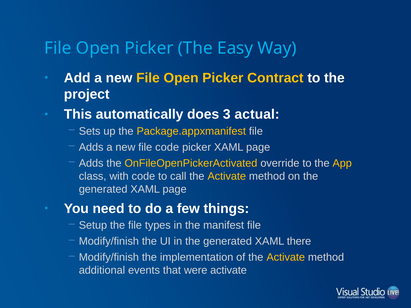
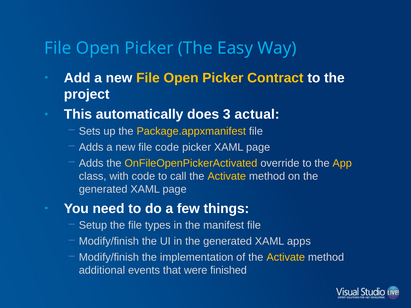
there: there -> apps
were activate: activate -> finished
